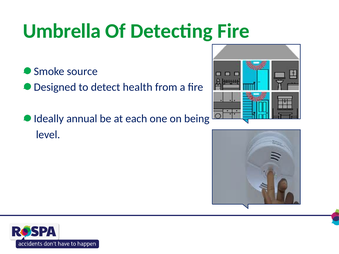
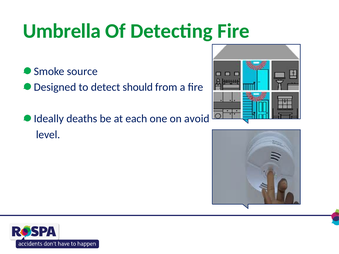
health: health -> should
annual: annual -> deaths
being: being -> avoid
